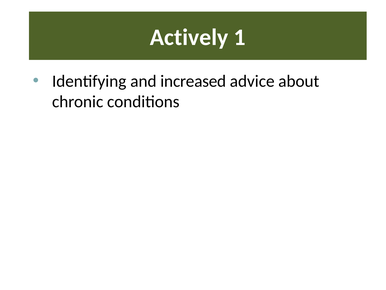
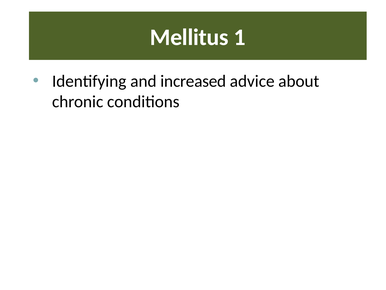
Actively: Actively -> Mellitus
